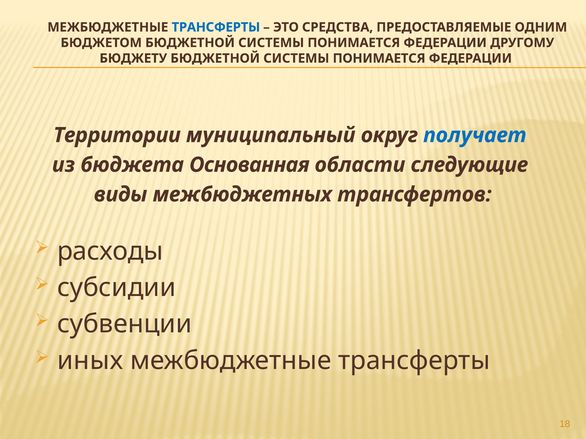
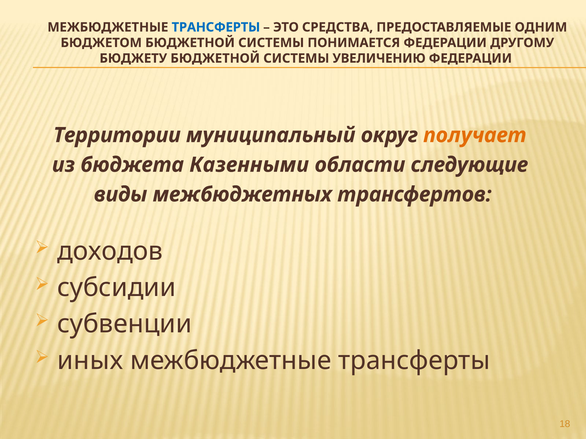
БЮДЖЕТУ БЮДЖЕТНОЙ СИСТЕМЫ ПОНИМАЕТСЯ: ПОНИМАЕТСЯ -> УВЕЛИЧЕНИЮ
получает colour: blue -> orange
Основанная: Основанная -> Казенными
расходы: расходы -> доходов
